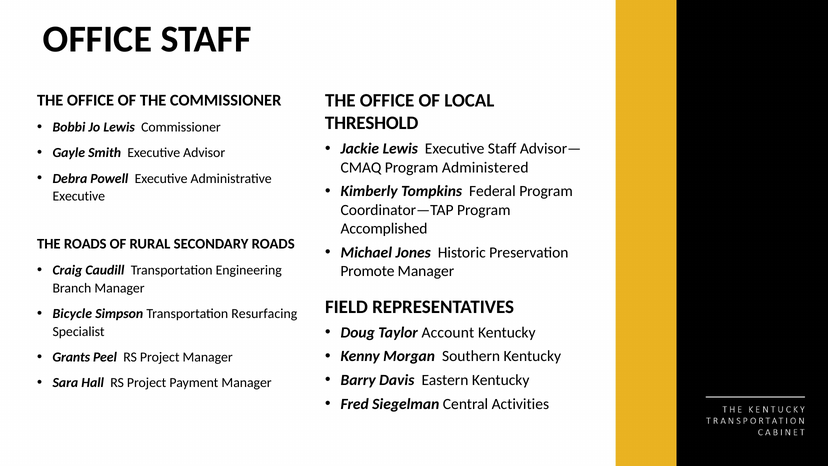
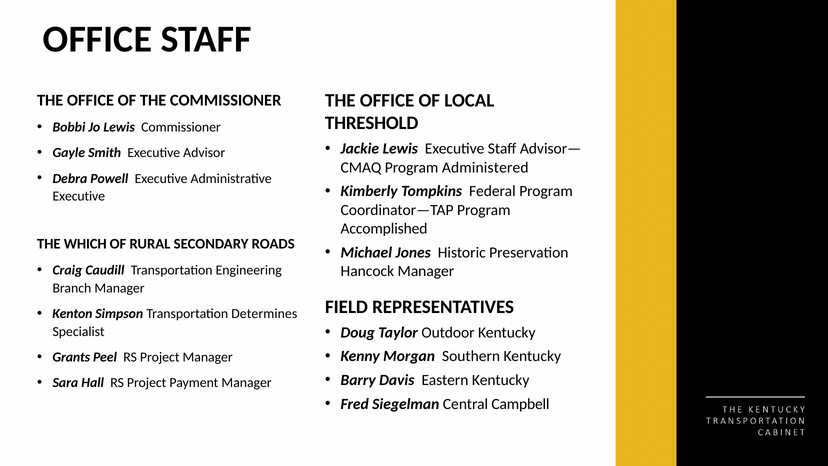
THE ROADS: ROADS -> WHICH
Promote: Promote -> Hancock
Bicycle: Bicycle -> Kenton
Resurfacing: Resurfacing -> Determines
Account: Account -> Outdoor
Activities: Activities -> Campbell
